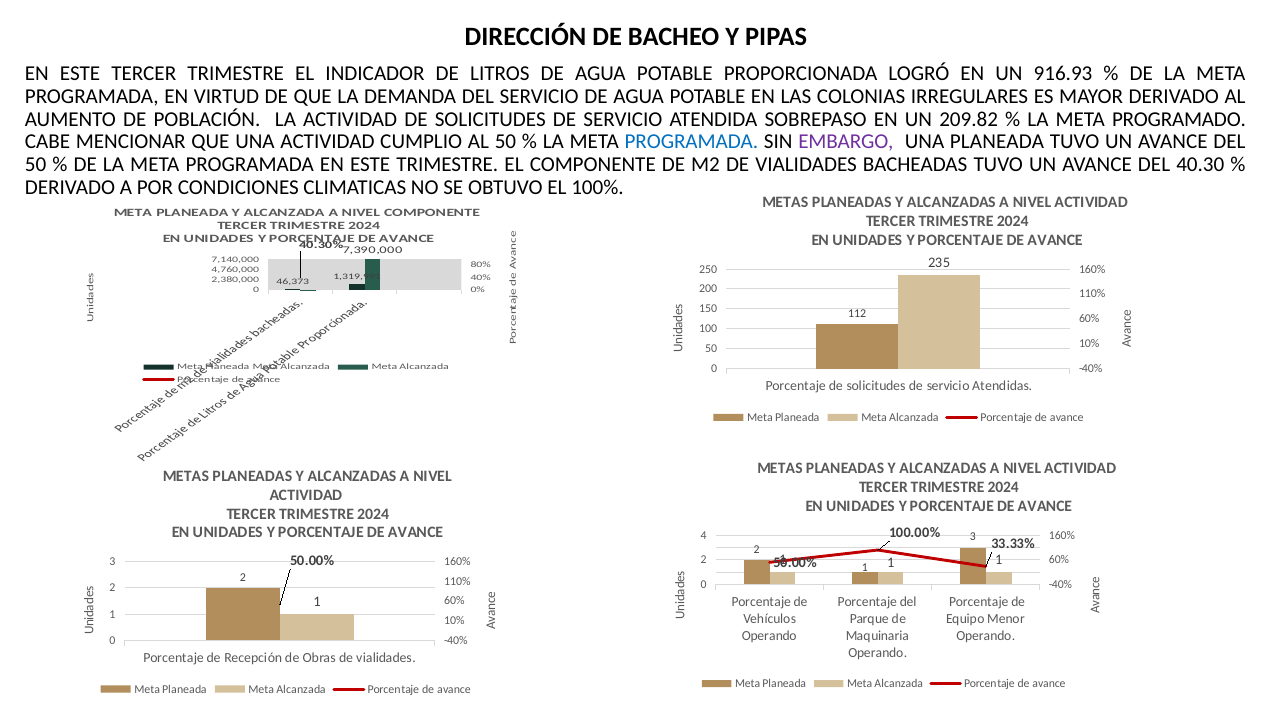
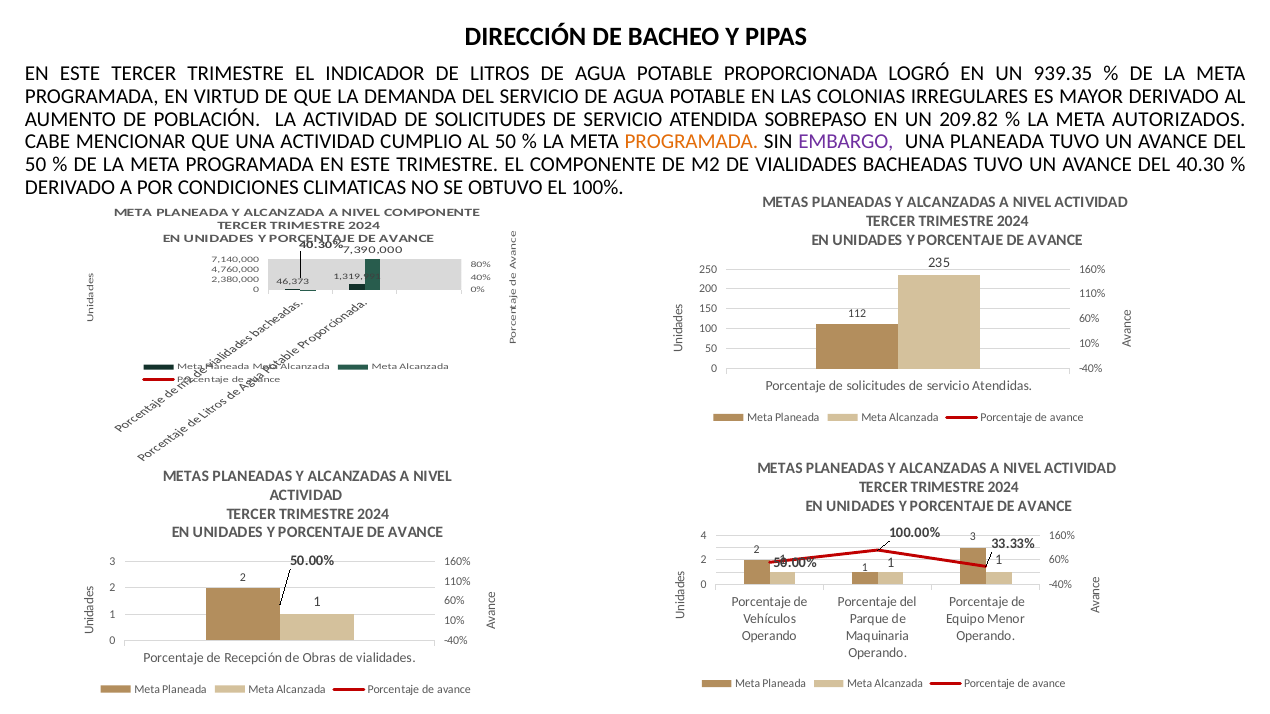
916.93: 916.93 -> 939.35
PROGRAMADO: PROGRAMADO -> AUTORIZADOS
PROGRAMADA at (691, 142) colour: blue -> orange
